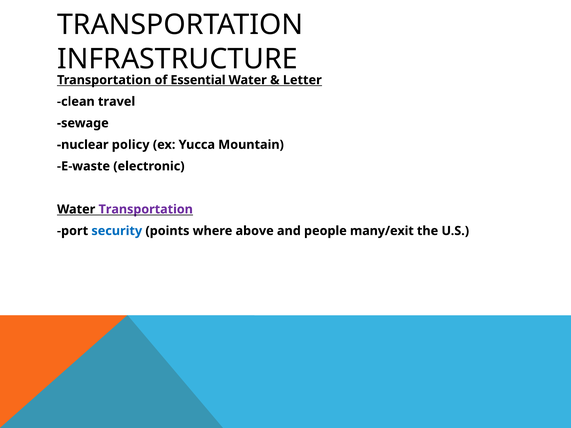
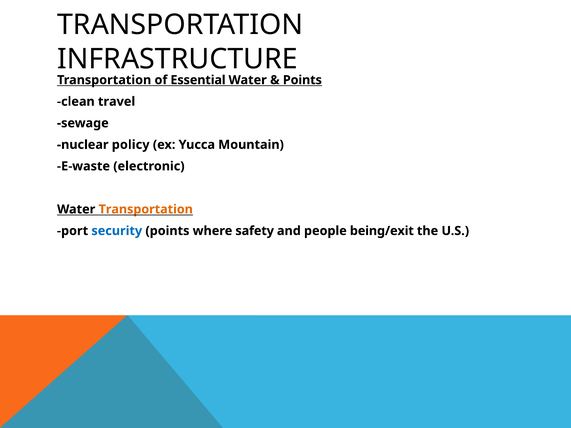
Letter at (302, 80): Letter -> Points
Transportation at (146, 209) colour: purple -> orange
above: above -> safety
many/exit: many/exit -> being/exit
